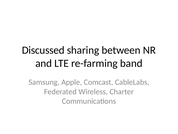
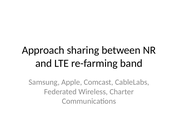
Discussed: Discussed -> Approach
